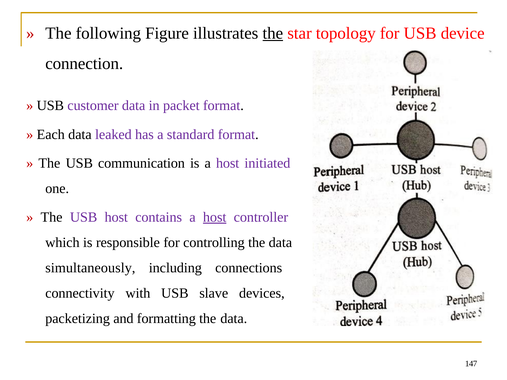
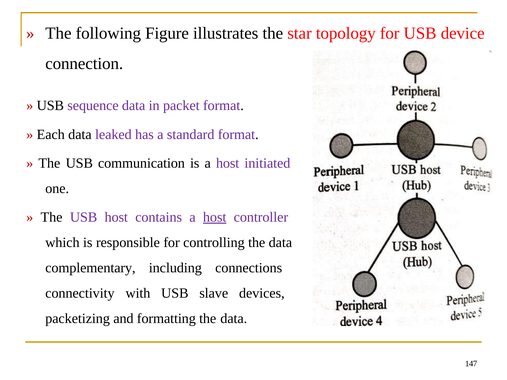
the at (273, 33) underline: present -> none
customer: customer -> sequence
simultaneously: simultaneously -> complementary
